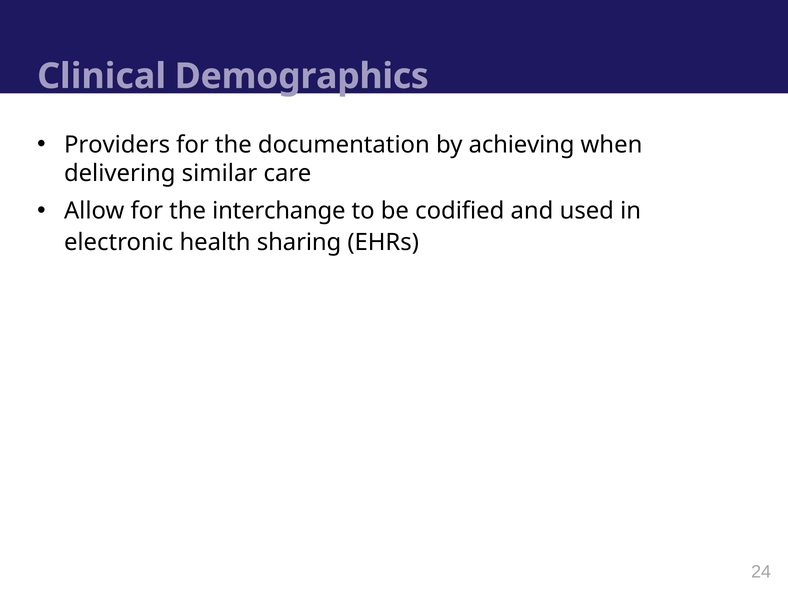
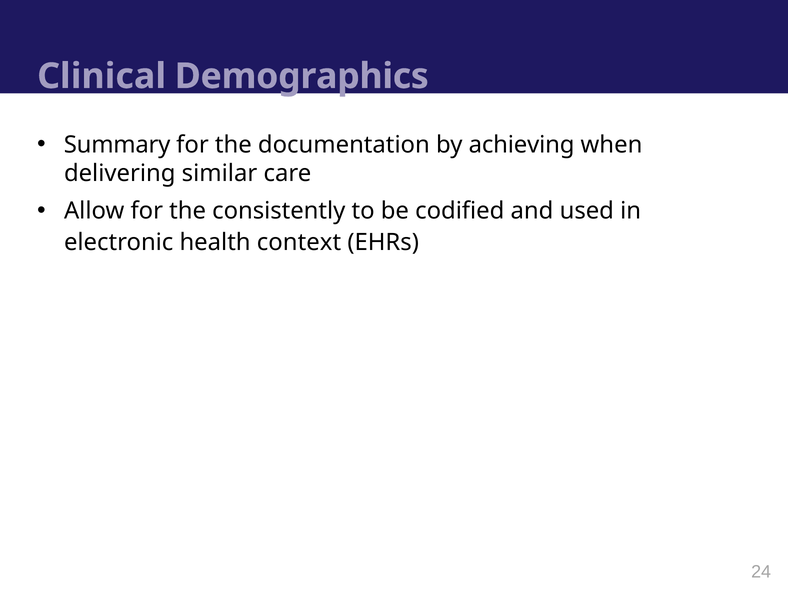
Providers: Providers -> Summary
interchange: interchange -> consistently
sharing: sharing -> context
